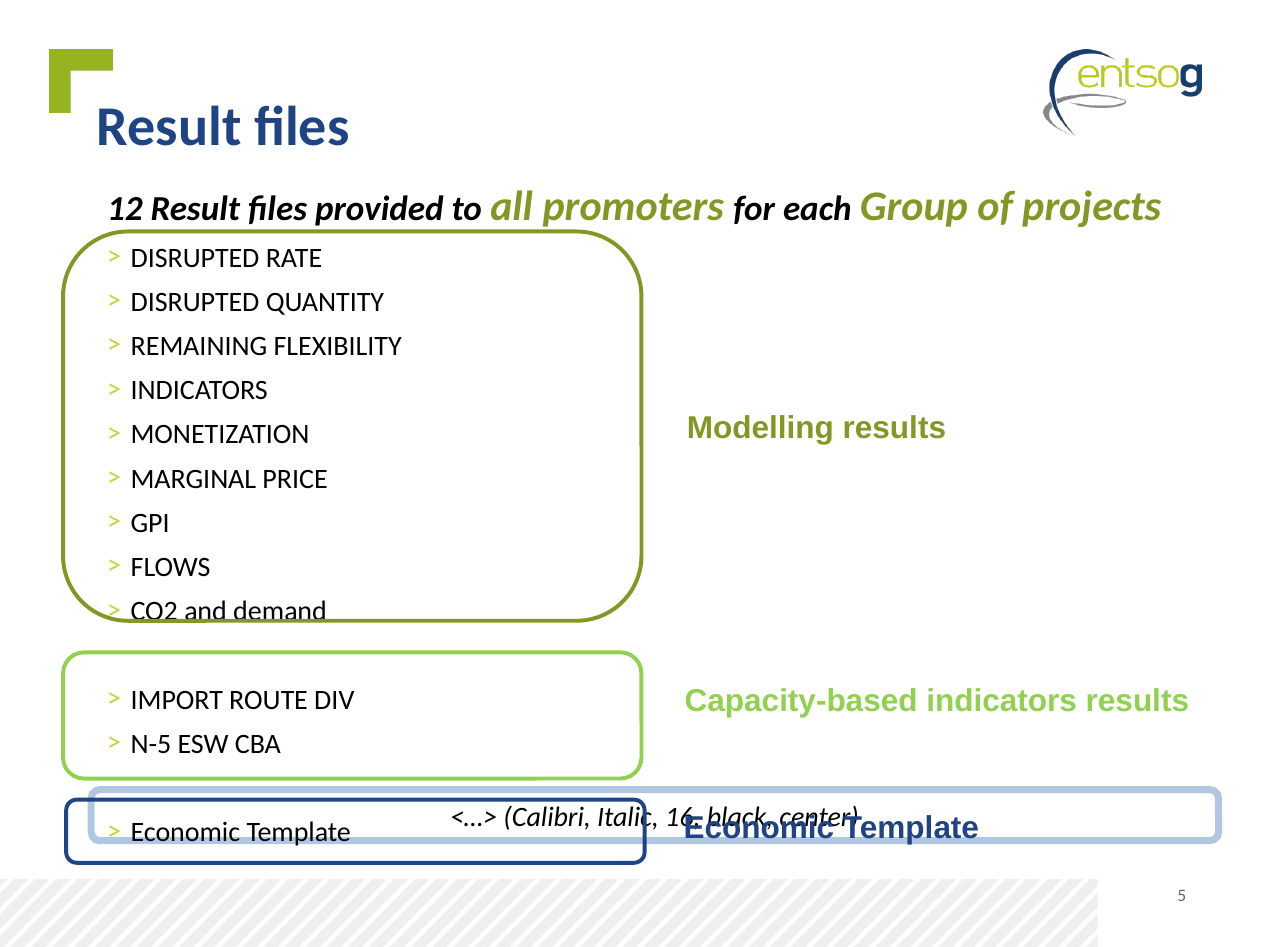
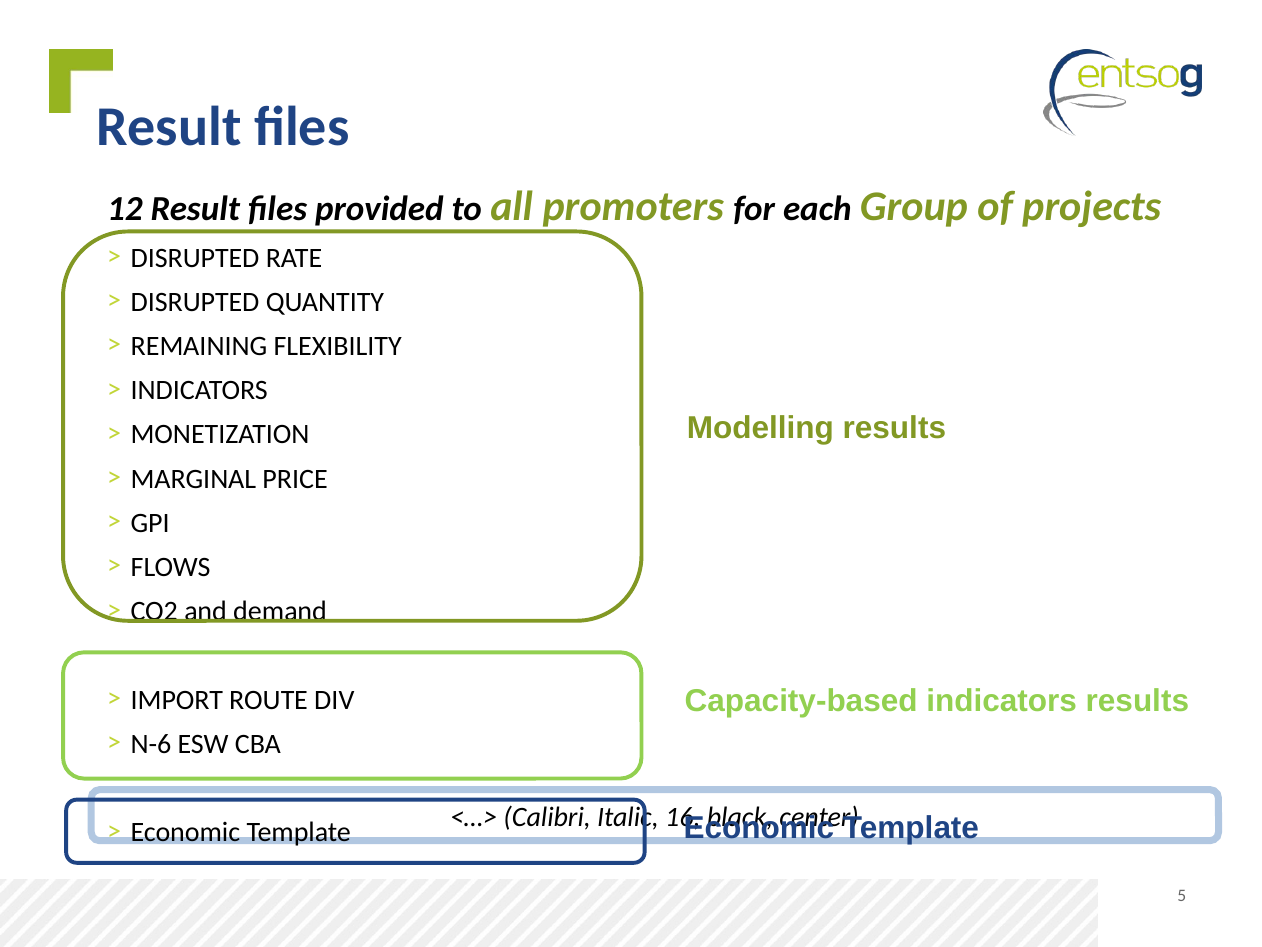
N-5: N-5 -> N-6
